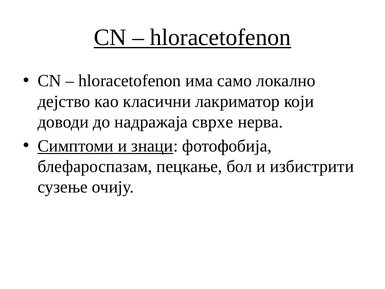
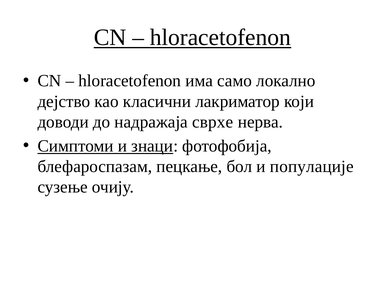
избистрити: избистрити -> популације
